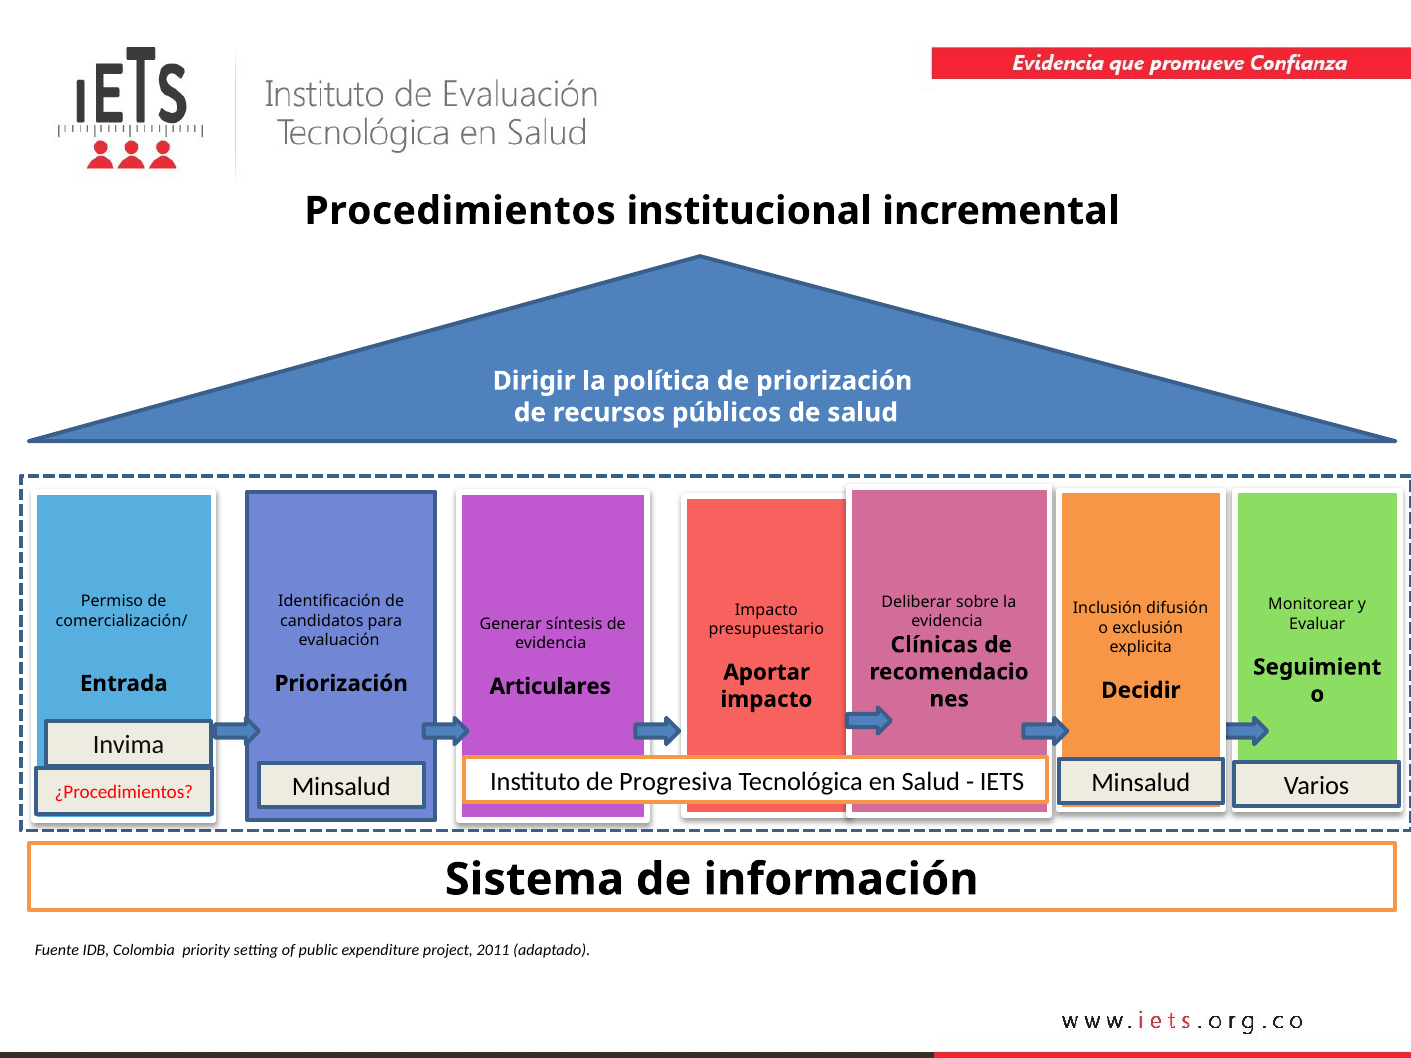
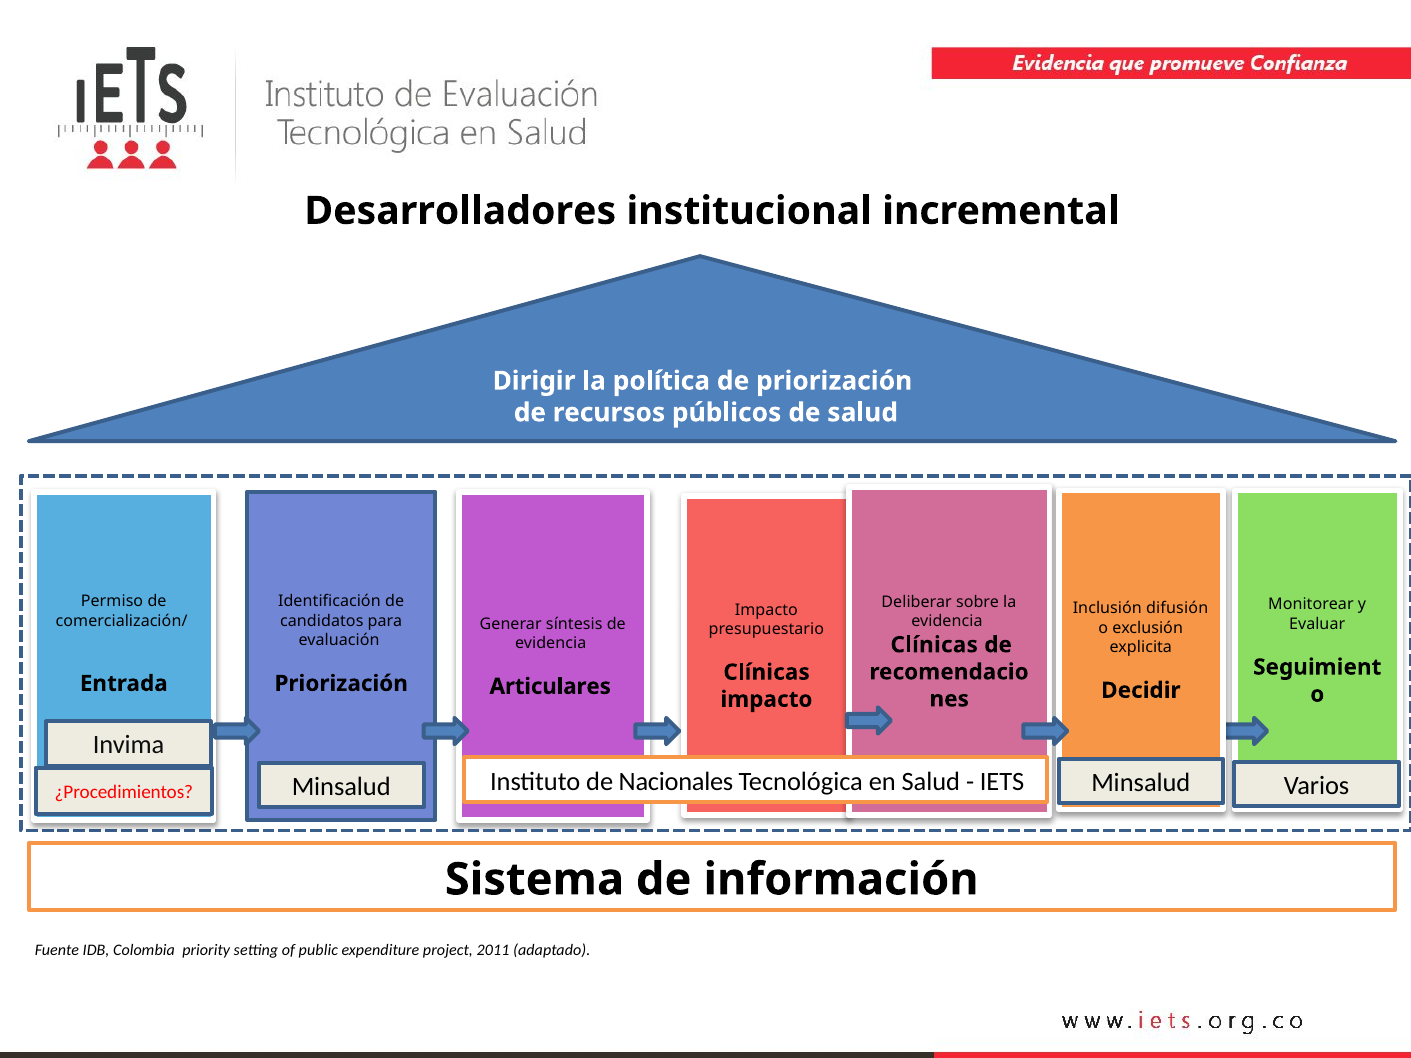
Procedimientos: Procedimientos -> Desarrolladores
Aportar at (767, 672): Aportar -> Clínicas
Progresiva: Progresiva -> Nacionales
